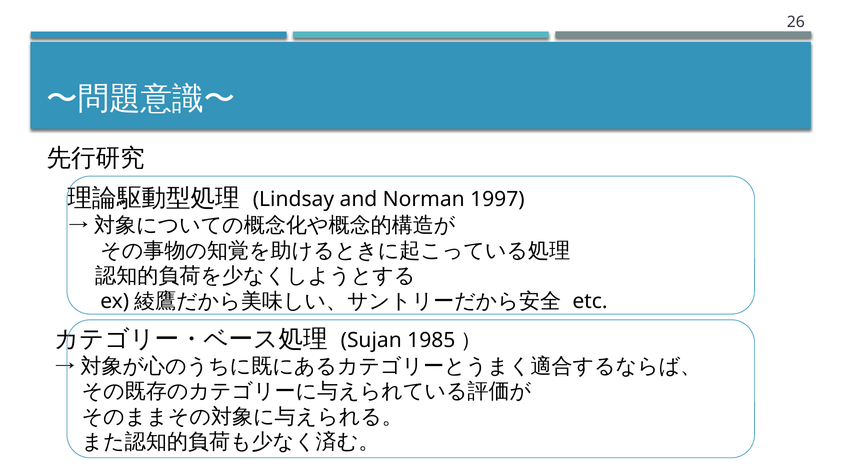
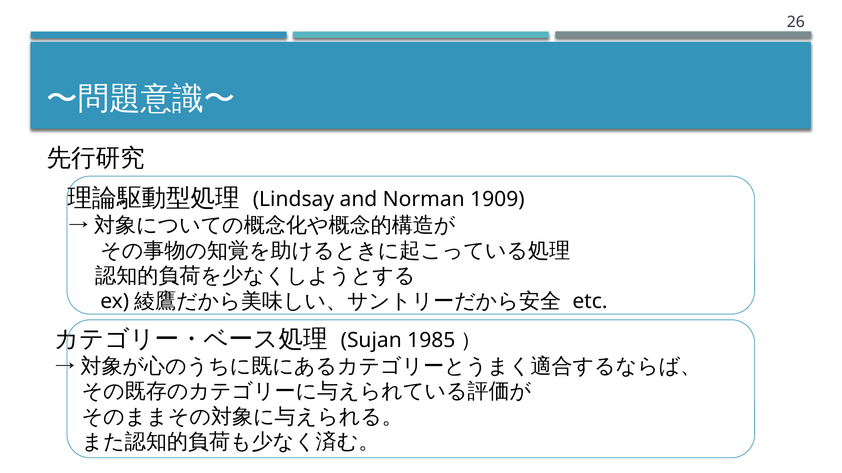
1997: 1997 -> 1909
